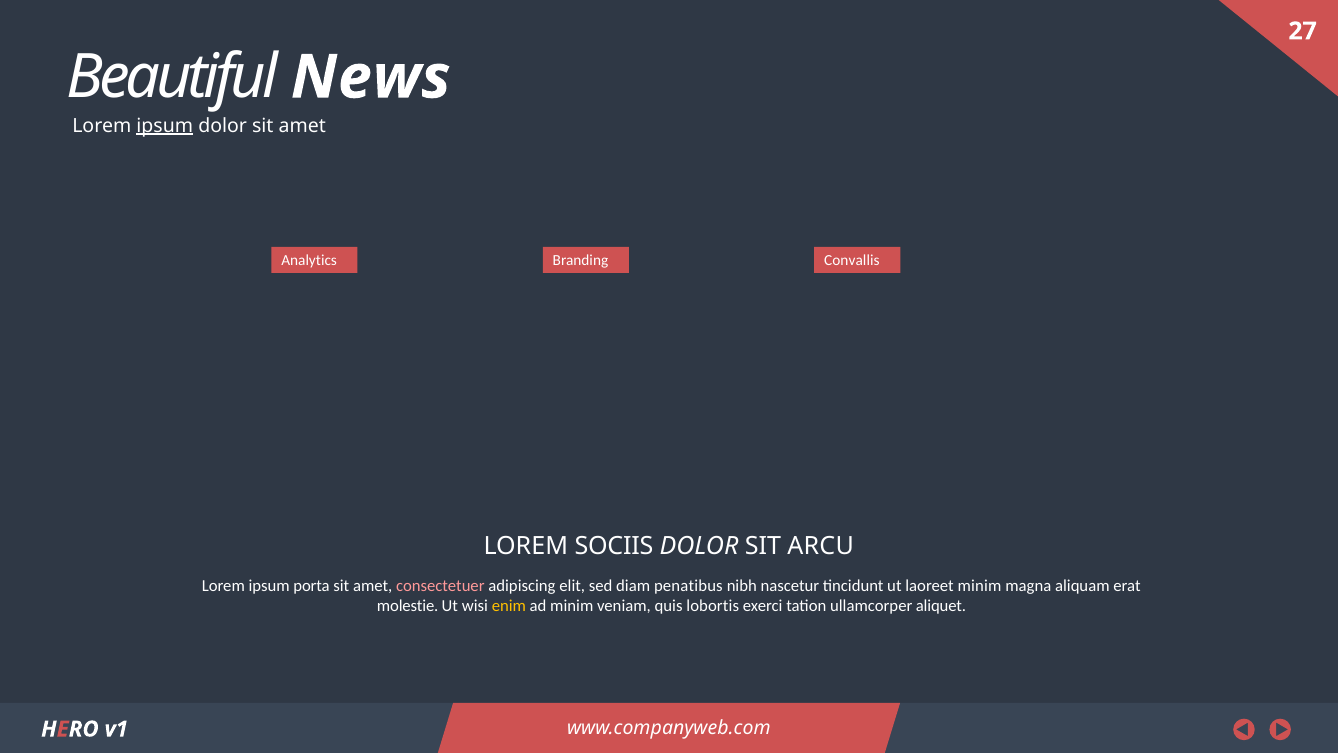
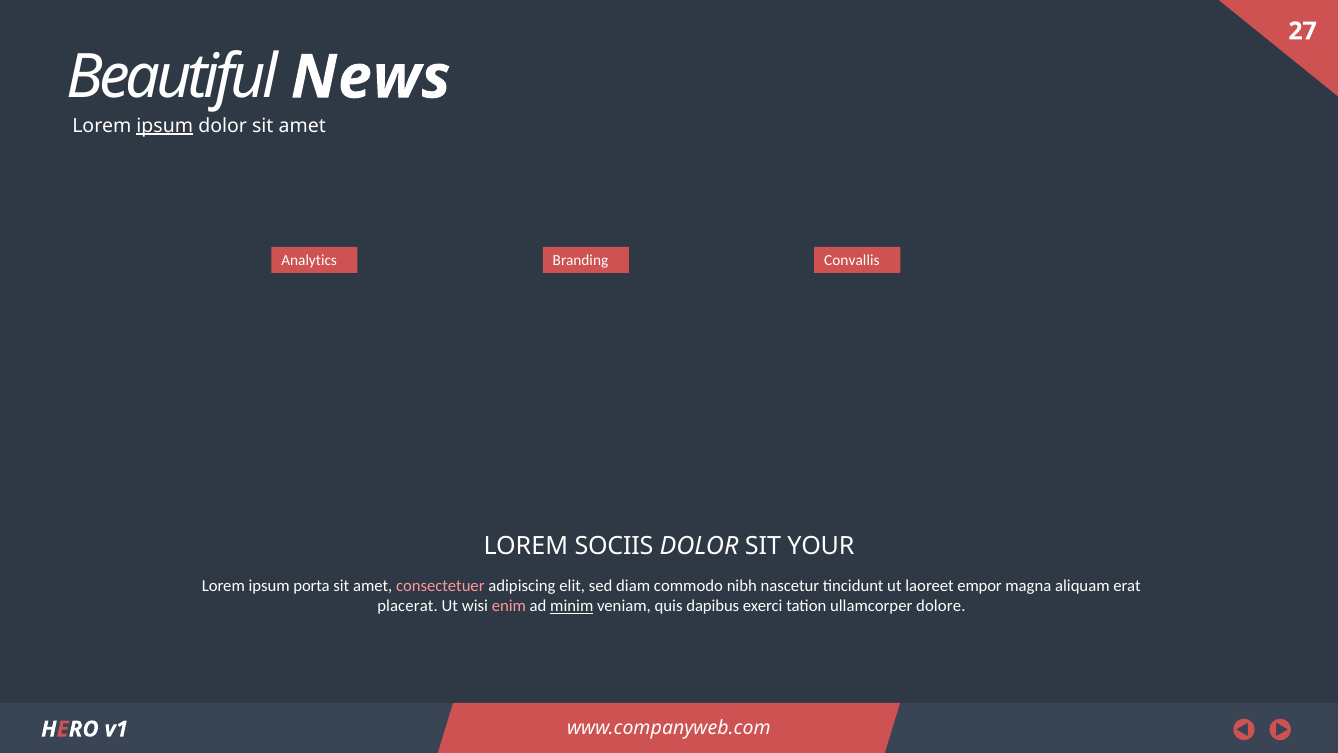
ARCU: ARCU -> YOUR
penatibus: penatibus -> commodo
laoreet minim: minim -> empor
molestie: molestie -> placerat
enim colour: yellow -> pink
minim at (572, 606) underline: none -> present
lobortis: lobortis -> dapibus
aliquet: aliquet -> dolore
